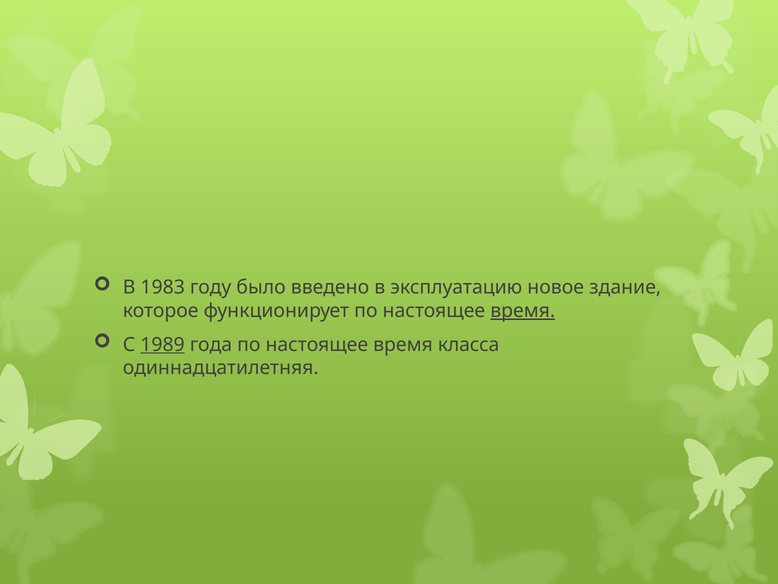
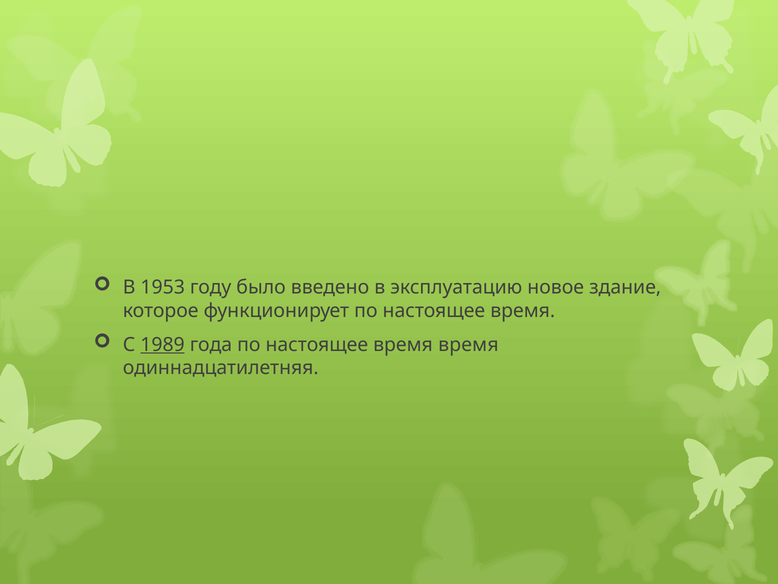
1983: 1983 -> 1953
время at (523, 311) underline: present -> none
время класса: класса -> время
